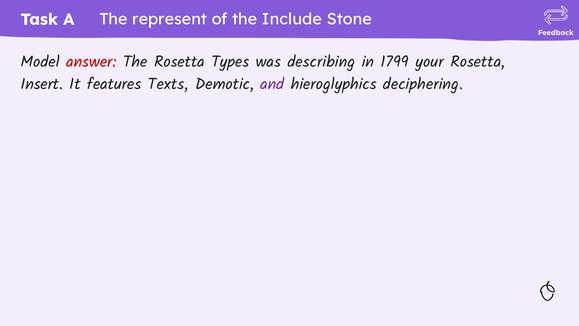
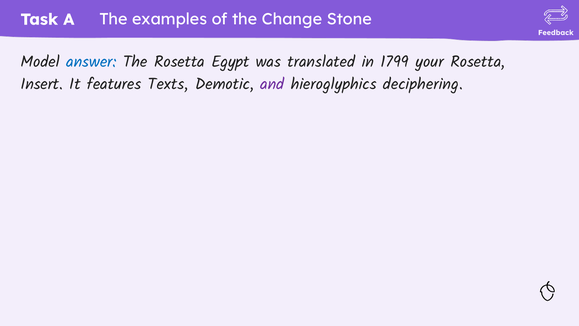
represent: represent -> examples
Include: Include -> Change
answer colour: red -> blue
Types: Types -> Egypt
describing: describing -> translated
